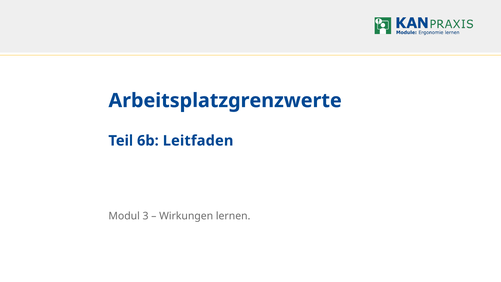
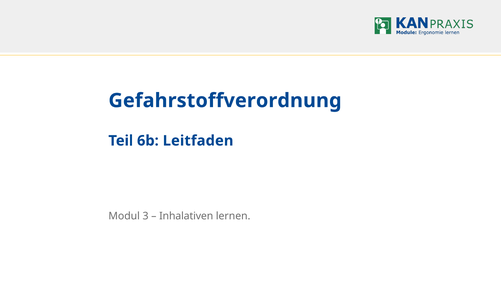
Arbeitsplatzgrenzwerte: Arbeitsplatzgrenzwerte -> Gefahrstoffverordnung
Wirkungen: Wirkungen -> Inhalativen
